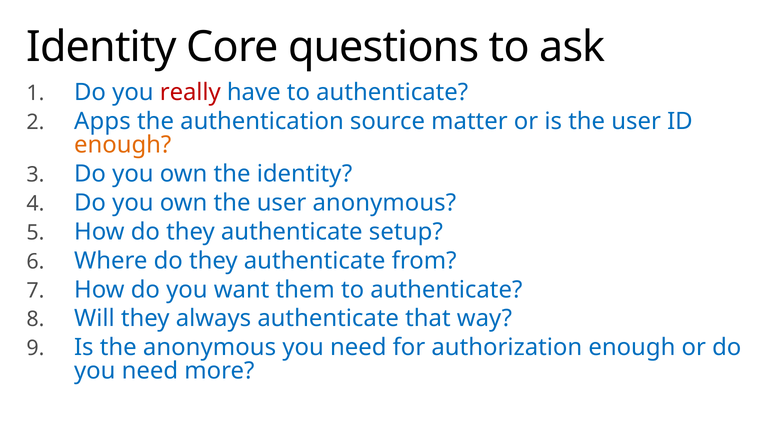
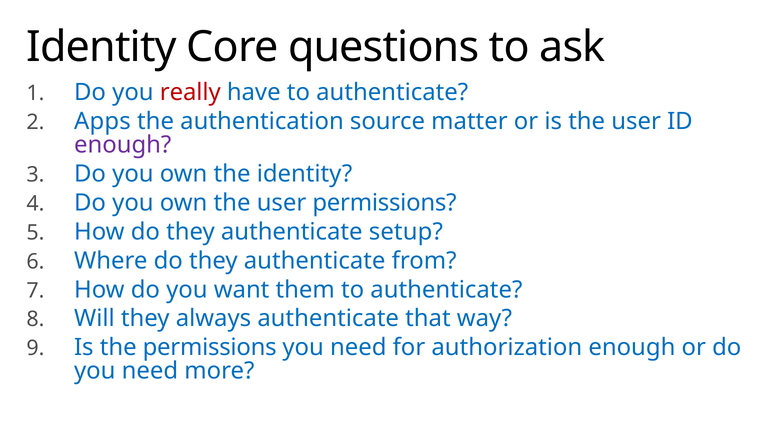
enough at (123, 145) colour: orange -> purple
user anonymous: anonymous -> permissions
the anonymous: anonymous -> permissions
